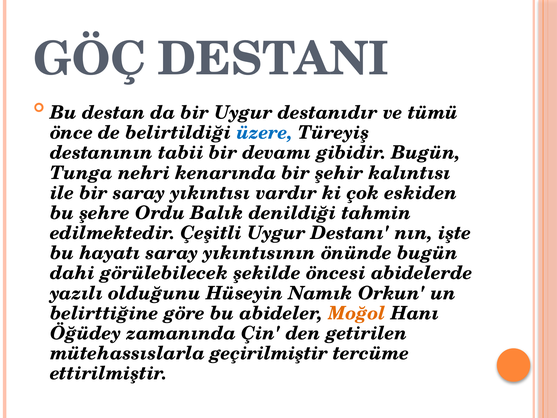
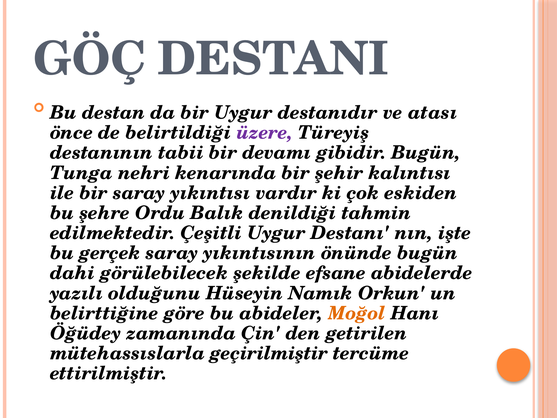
tümü: tümü -> atası
üzere colour: blue -> purple
hayatı: hayatı -> gerçek
öncesi: öncesi -> efsane
